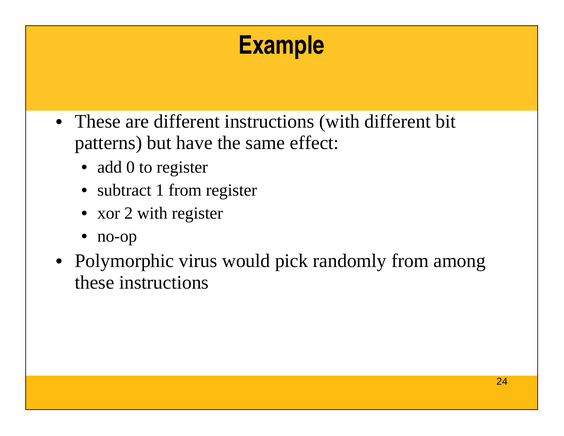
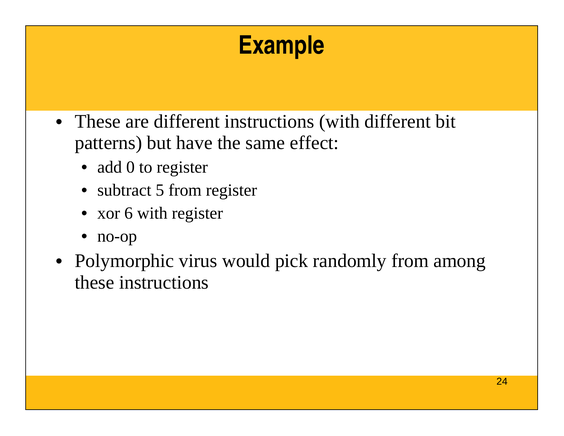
1: 1 -> 5
2: 2 -> 6
